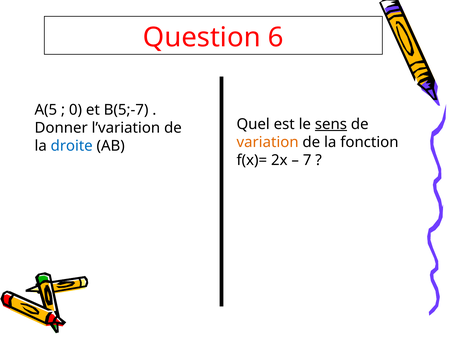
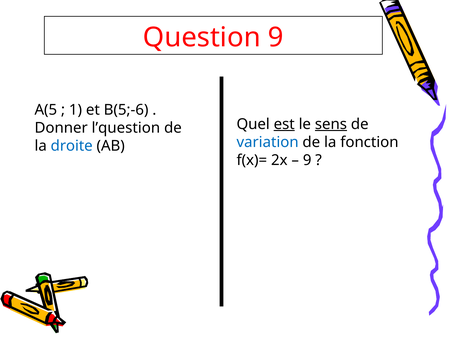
Question 6: 6 -> 9
0: 0 -> 1
B(5;-7: B(5;-7 -> B(5;-6
est underline: none -> present
l’variation: l’variation -> l’question
variation colour: orange -> blue
7 at (307, 160): 7 -> 9
